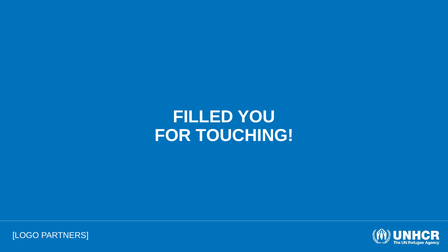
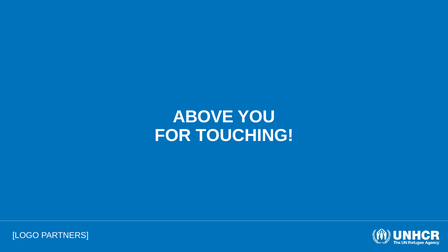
FILLED: FILLED -> ABOVE
